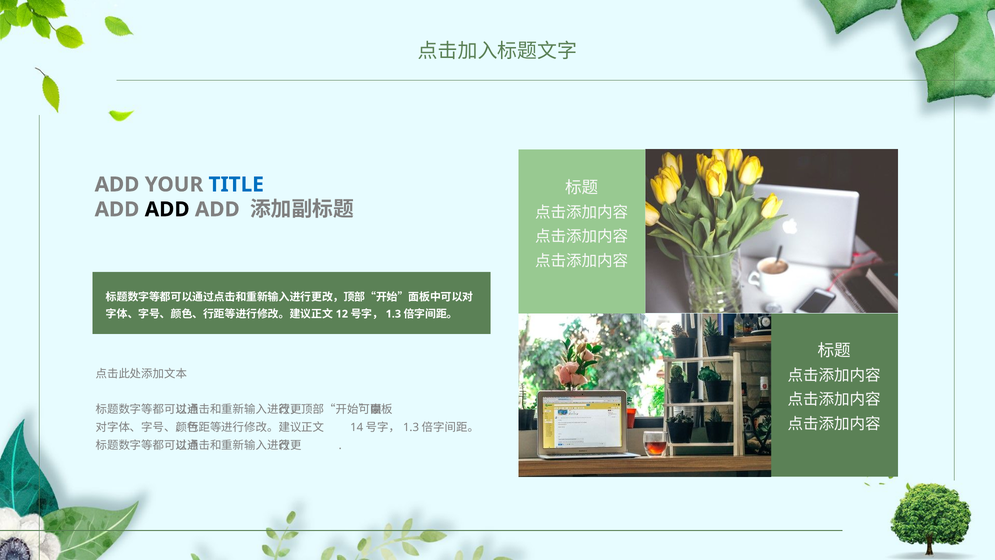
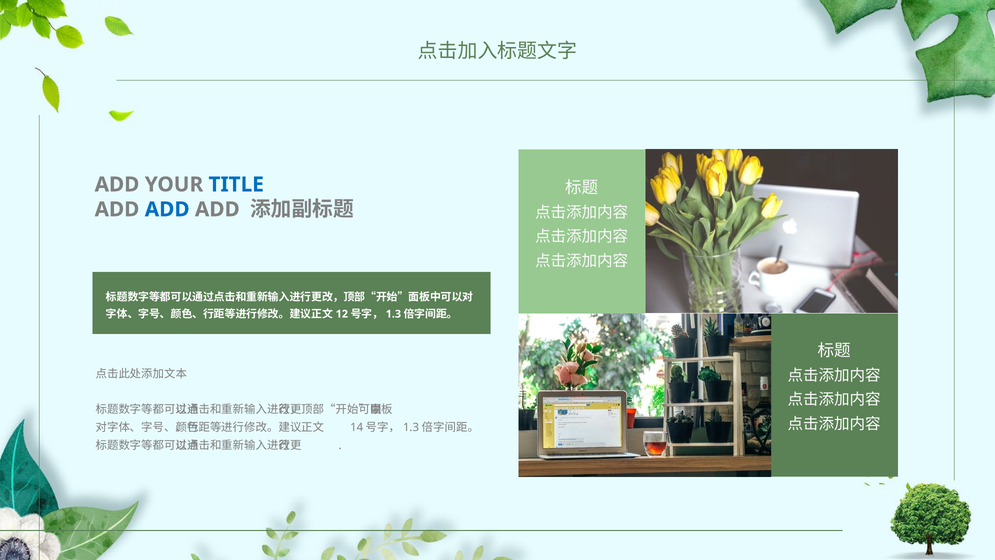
ADD at (167, 209) colour: black -> blue
